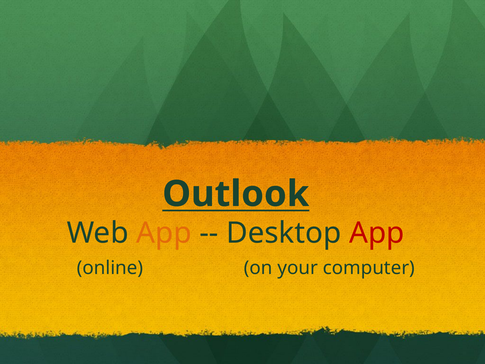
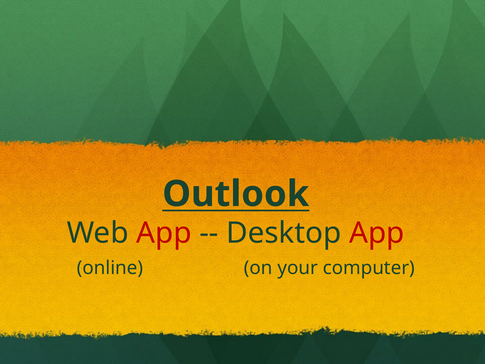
App at (164, 233) colour: orange -> red
